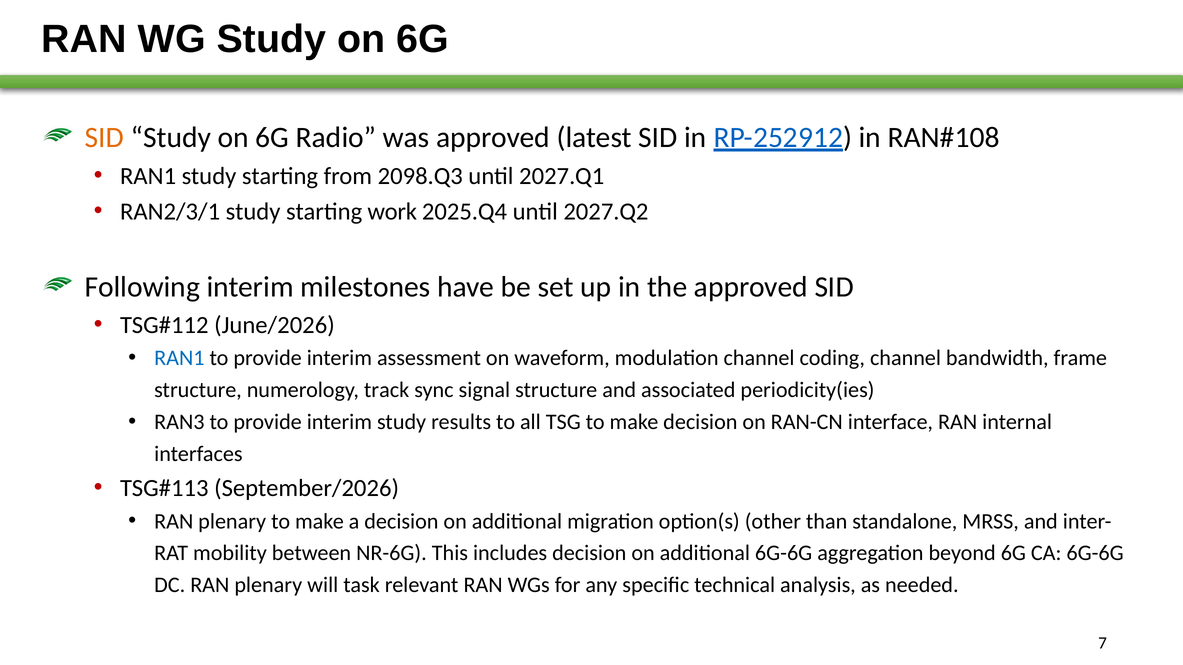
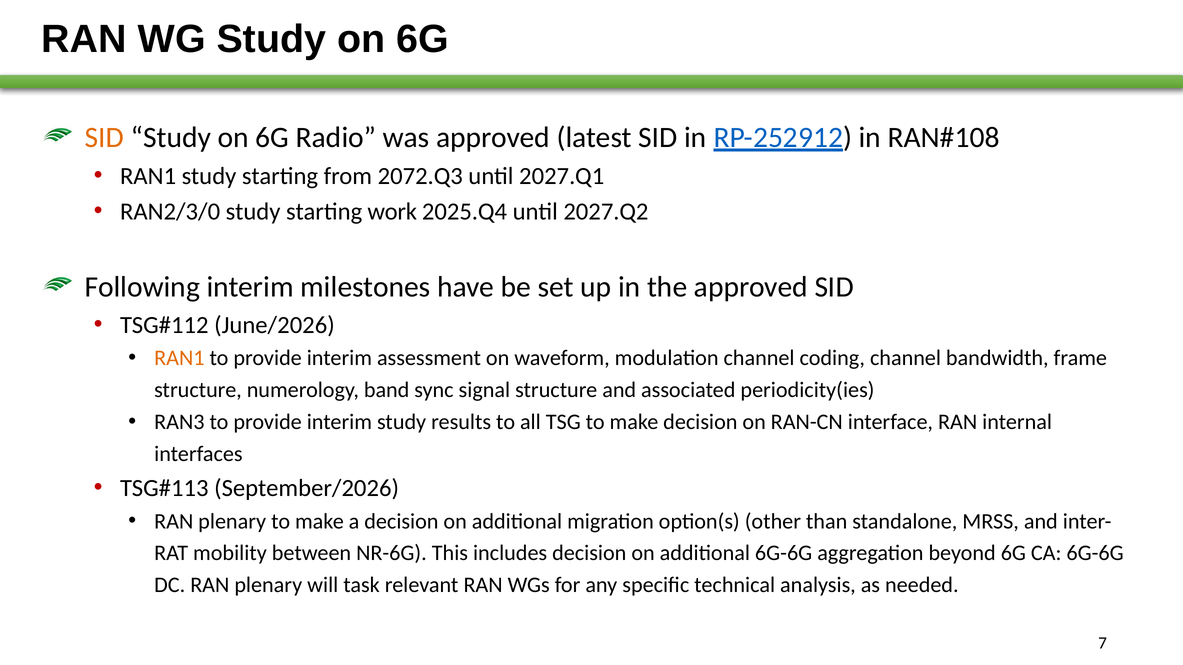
2098.Q3: 2098.Q3 -> 2072.Q3
RAN2/3/1: RAN2/3/1 -> RAN2/3/0
RAN1 at (179, 358) colour: blue -> orange
track: track -> band
